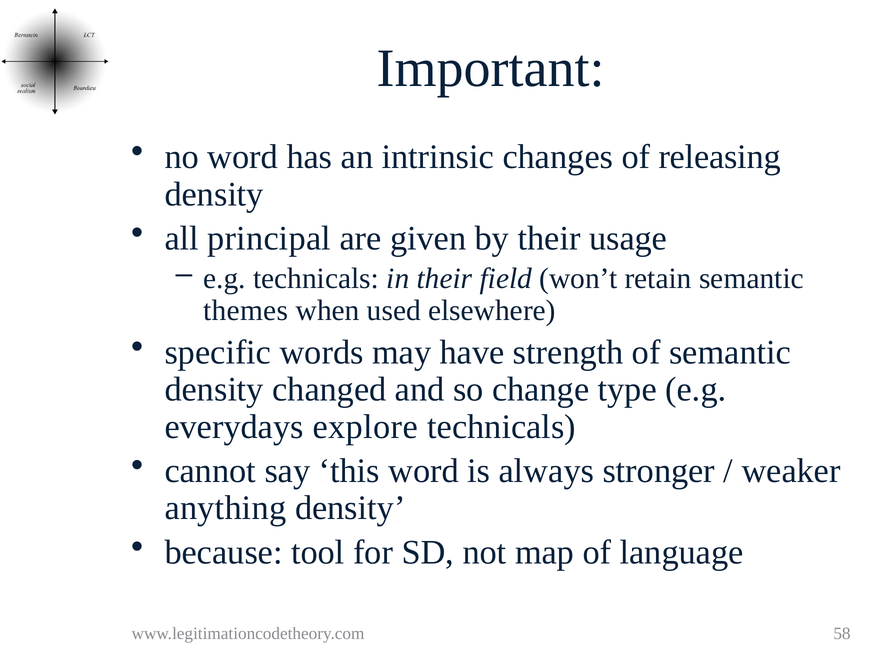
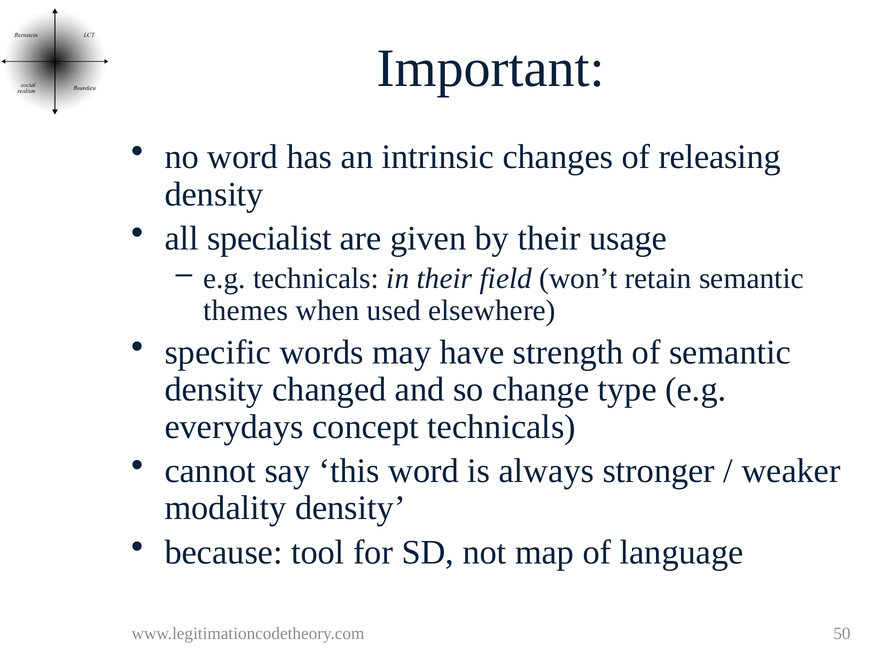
principal: principal -> specialist
explore: explore -> concept
anything: anything -> modality
58: 58 -> 50
